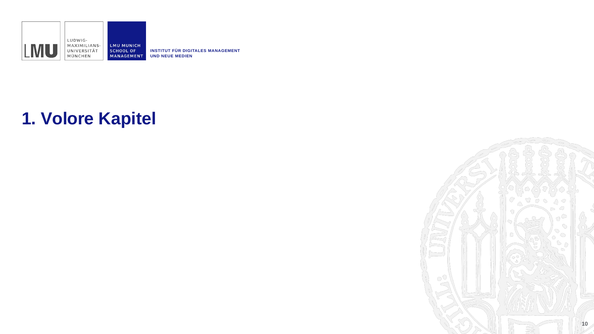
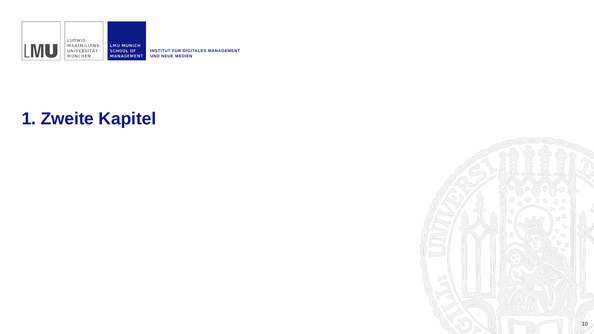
Volore: Volore -> Zweite
